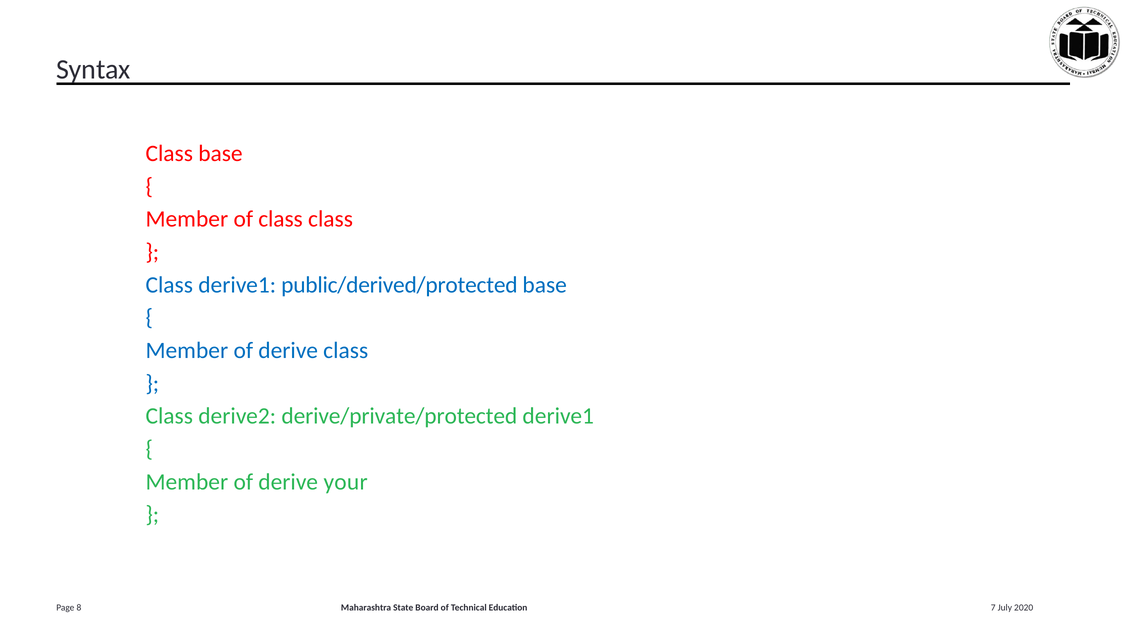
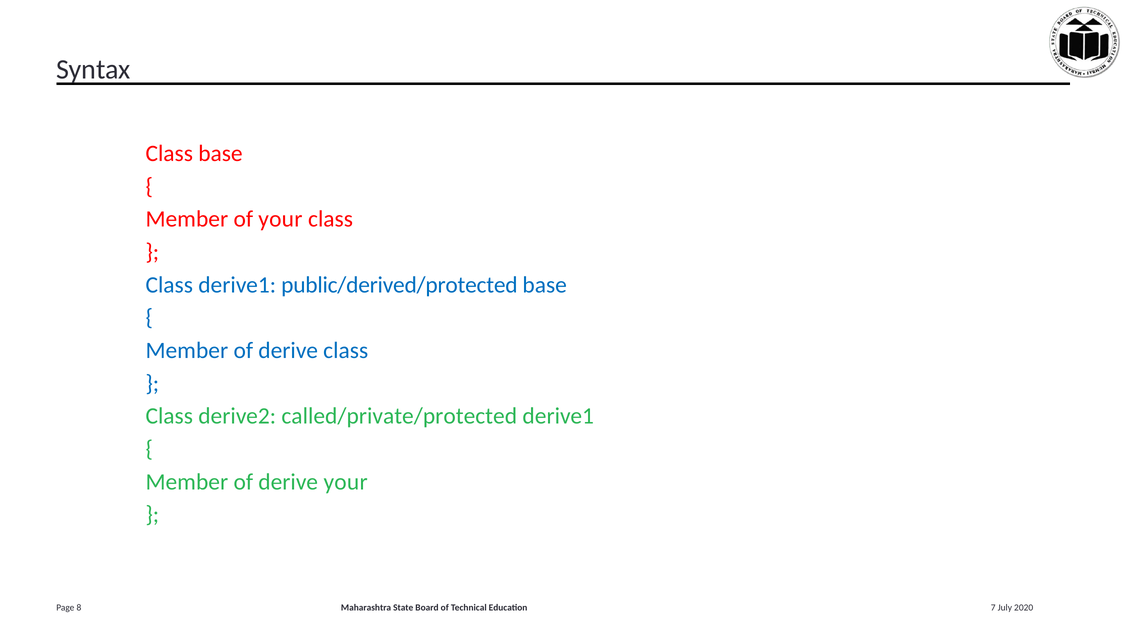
of class: class -> your
derive/private/protected: derive/private/protected -> called/private/protected
